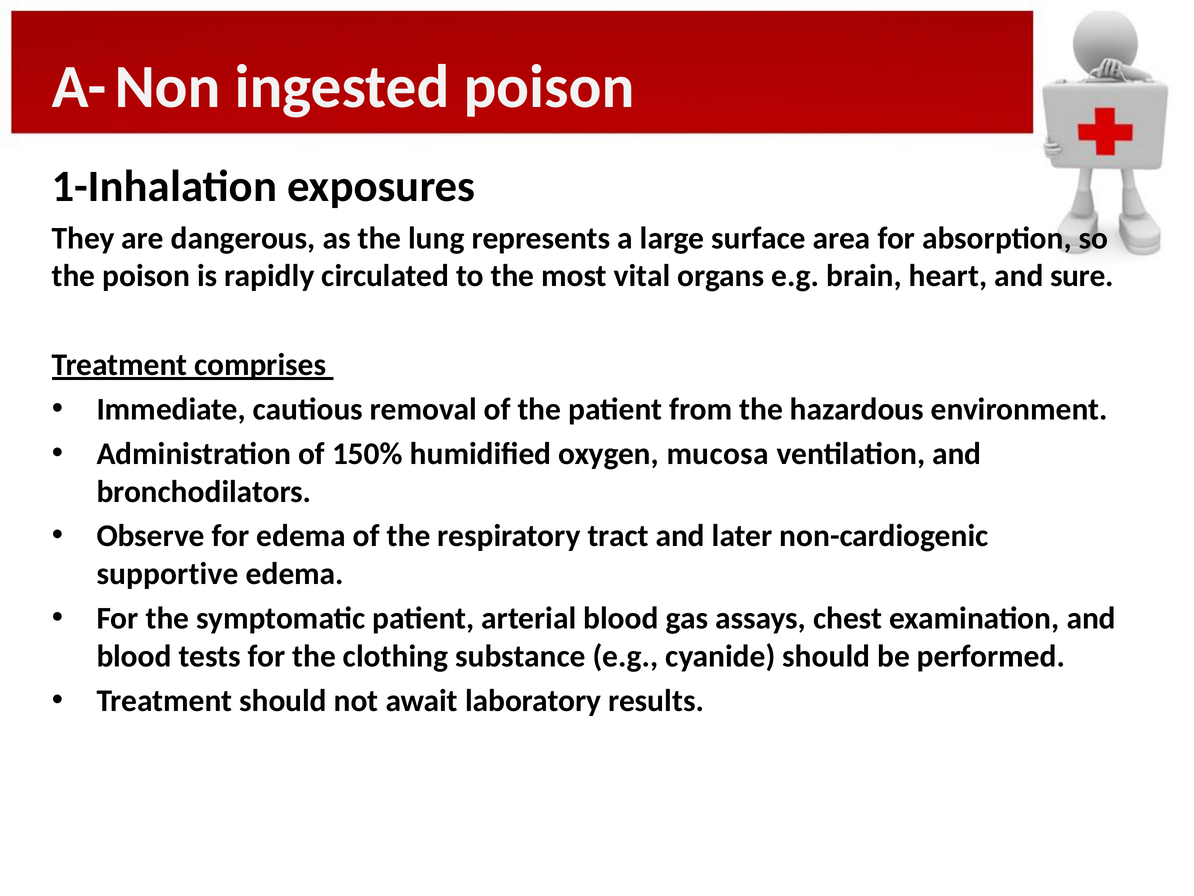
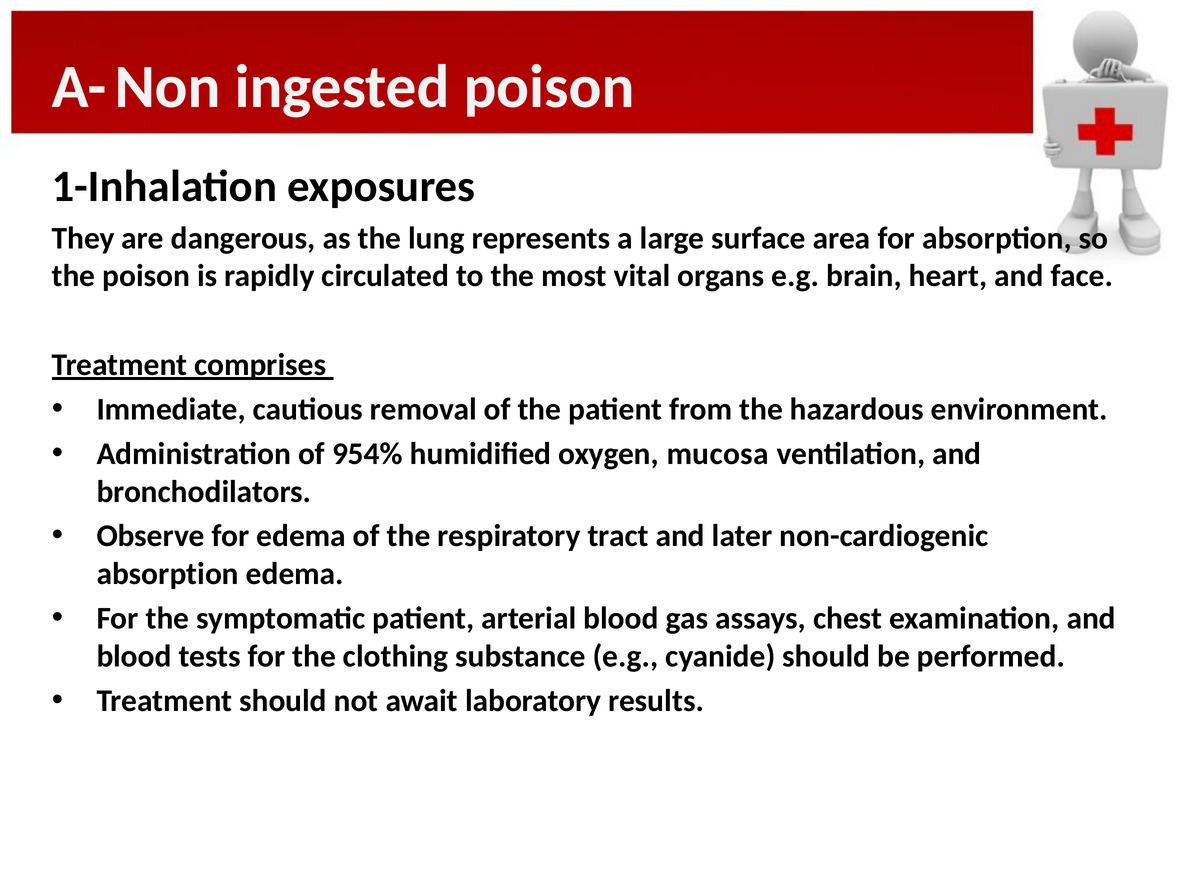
sure: sure -> face
150%: 150% -> 954%
supportive at (168, 574): supportive -> absorption
